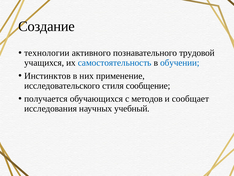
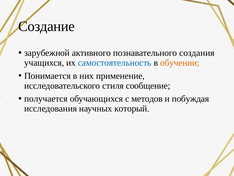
технологии: технологии -> зарубежной
трудовой: трудовой -> создания
обучении colour: blue -> orange
Инстинктов: Инстинктов -> Понимается
сообщает: сообщает -> побуждая
учебный: учебный -> который
